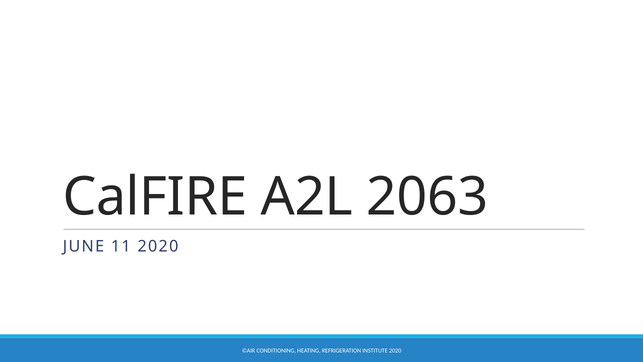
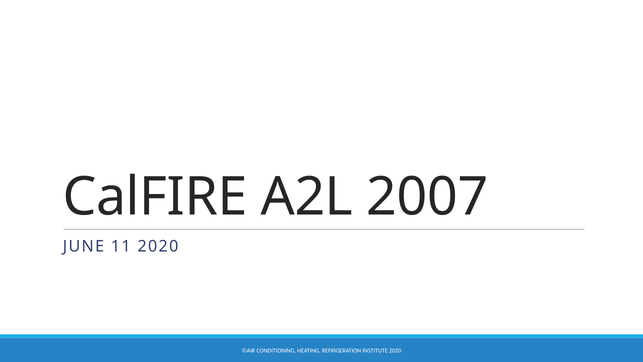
2063: 2063 -> 2007
